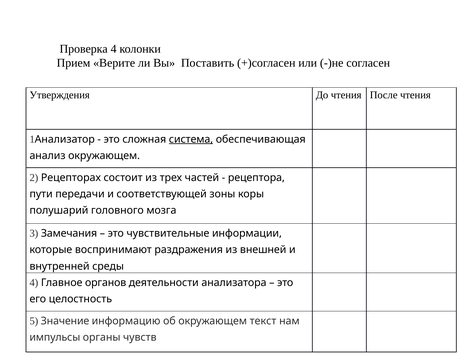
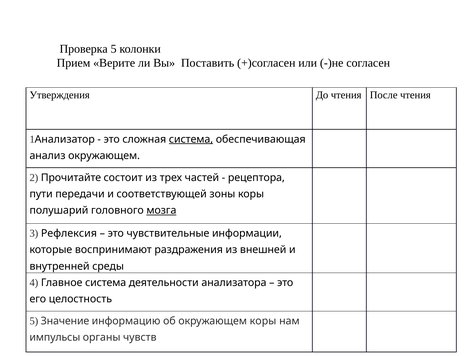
Проверка 4: 4 -> 5
Рецепторах: Рецепторах -> Прочитайте
мозга underline: none -> present
Замечания: Замечания -> Рефлексия
Главное органов: органов -> система
окружающем текст: текст -> коры
